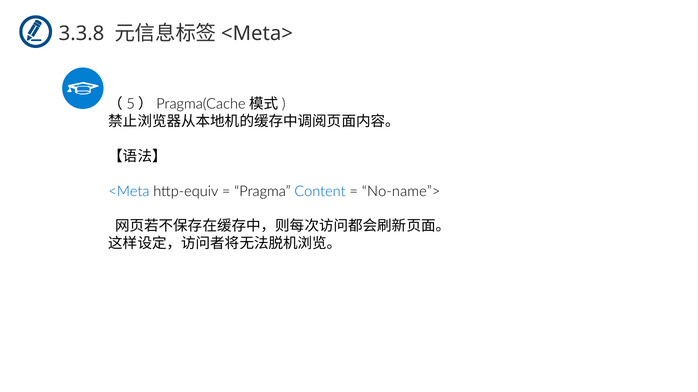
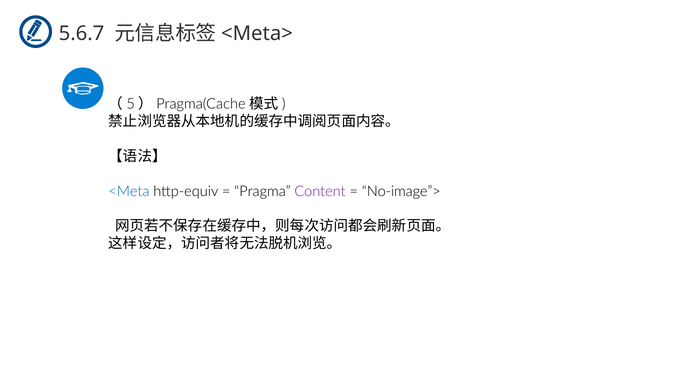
3.3.8: 3.3.8 -> 5.6.7
Content colour: blue -> purple
No-name”>: No-name”> -> No-image”>
